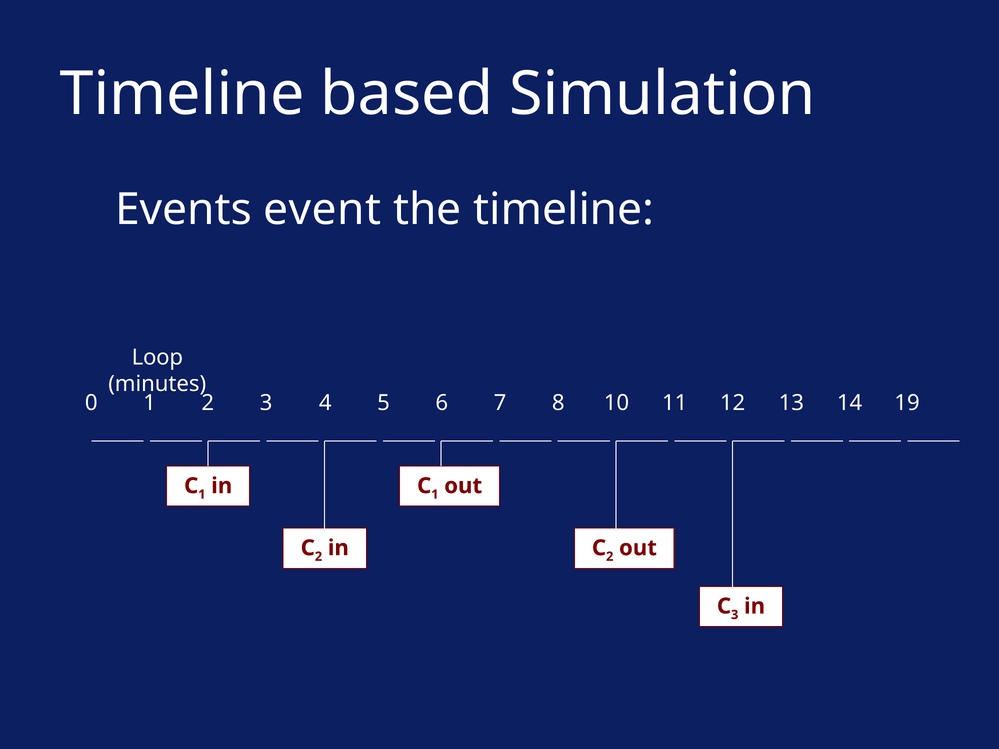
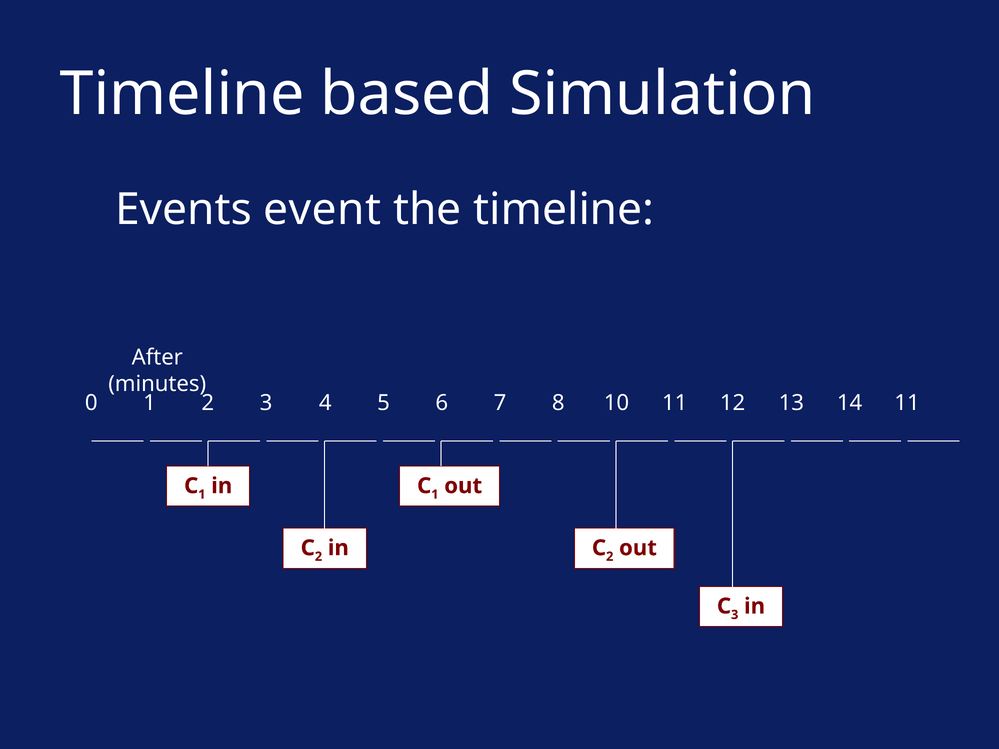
Loop: Loop -> After
2 19: 19 -> 11
